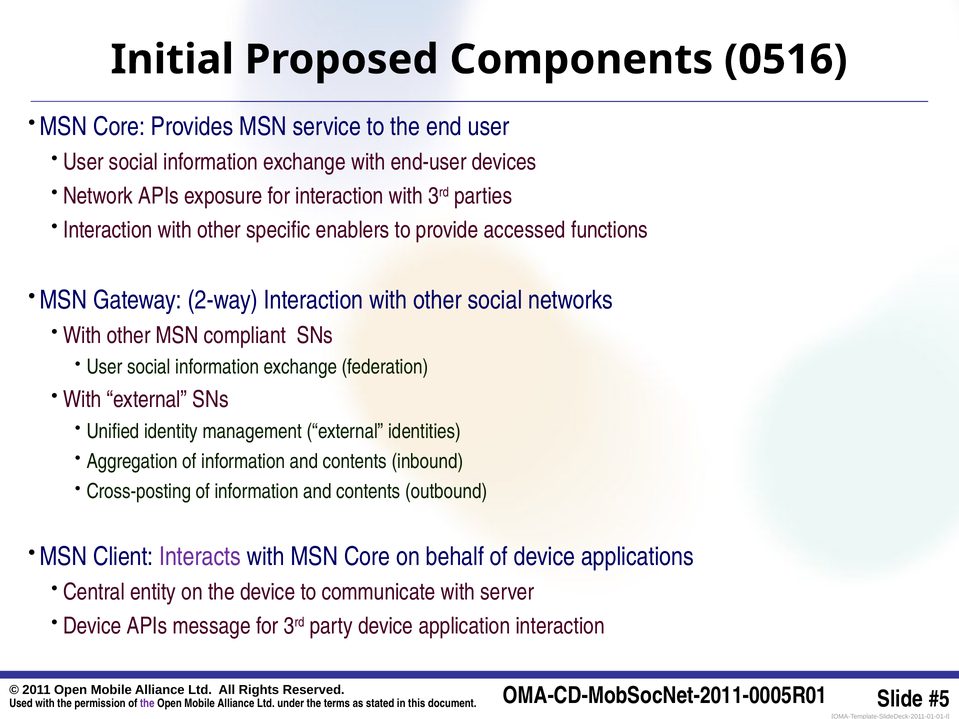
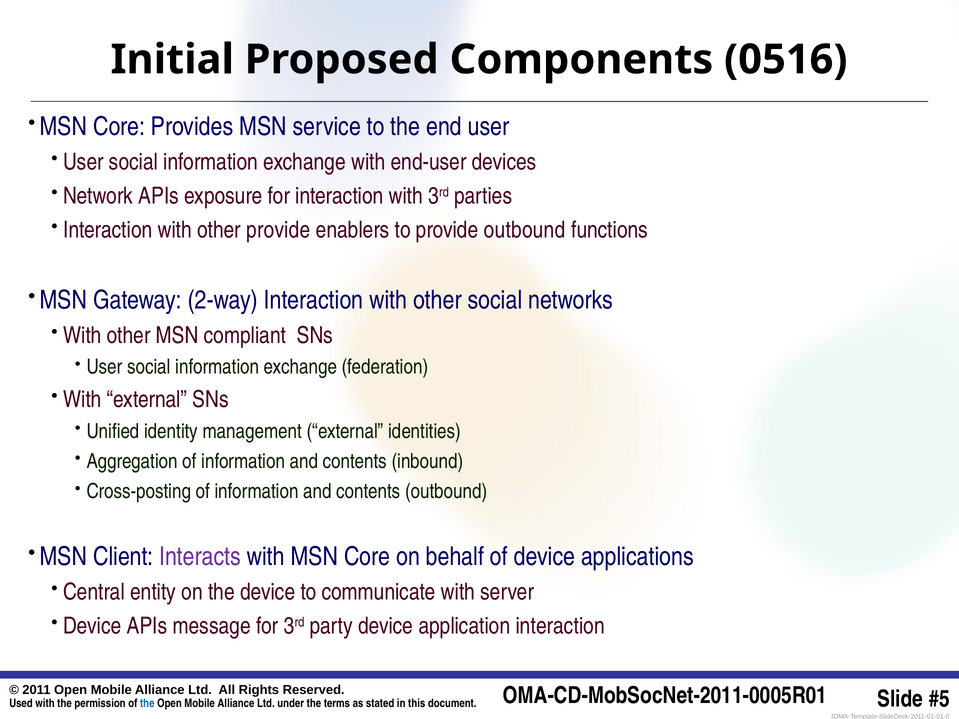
other specific: specific -> provide
provide accessed: accessed -> outbound
the at (147, 704) colour: purple -> blue
